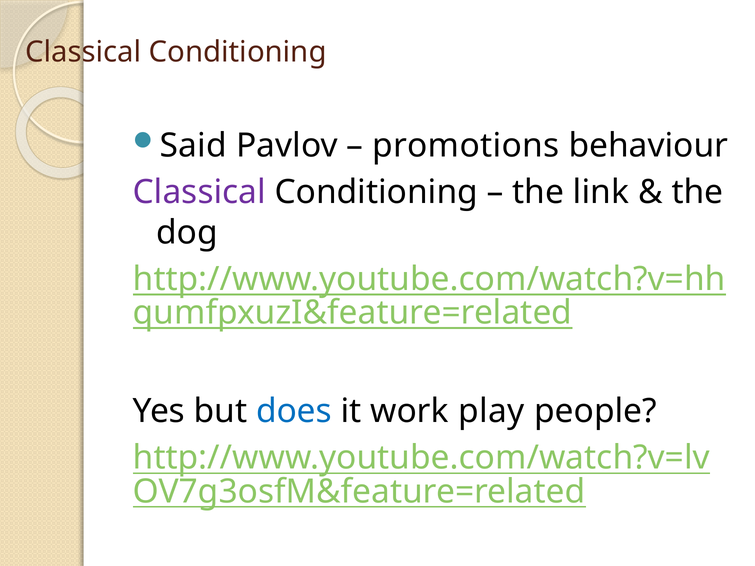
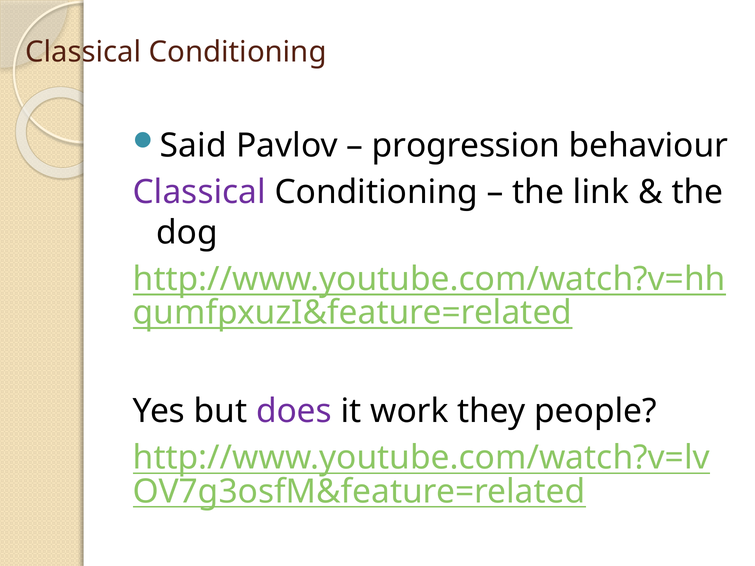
promotions: promotions -> progression
does colour: blue -> purple
play: play -> they
